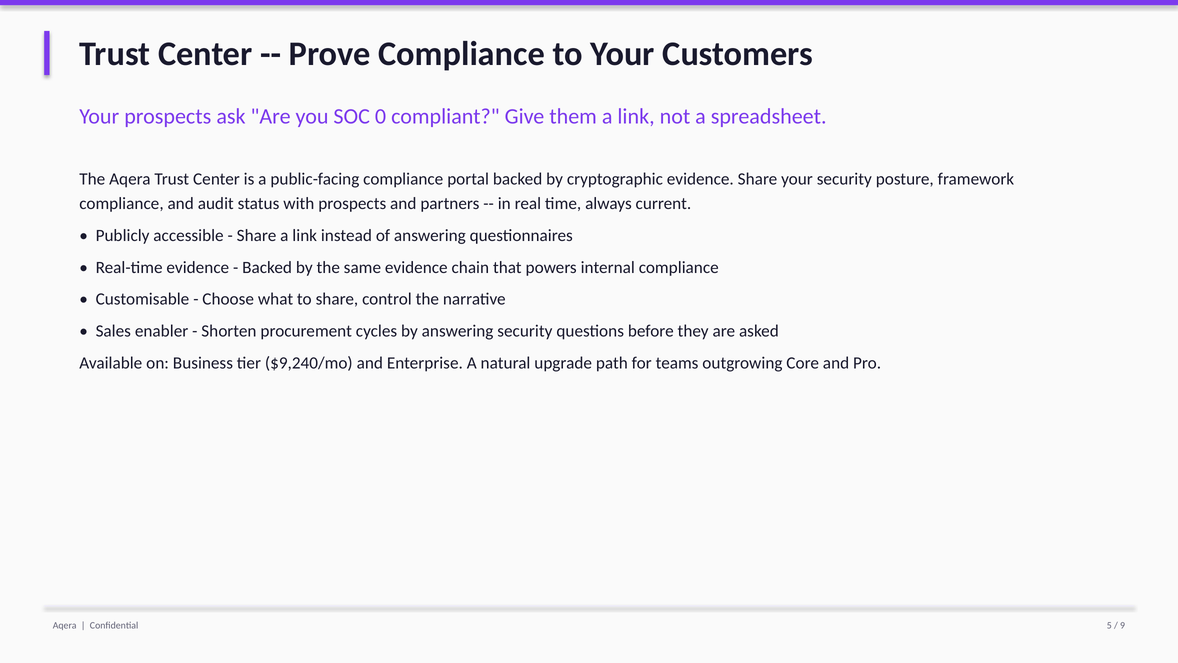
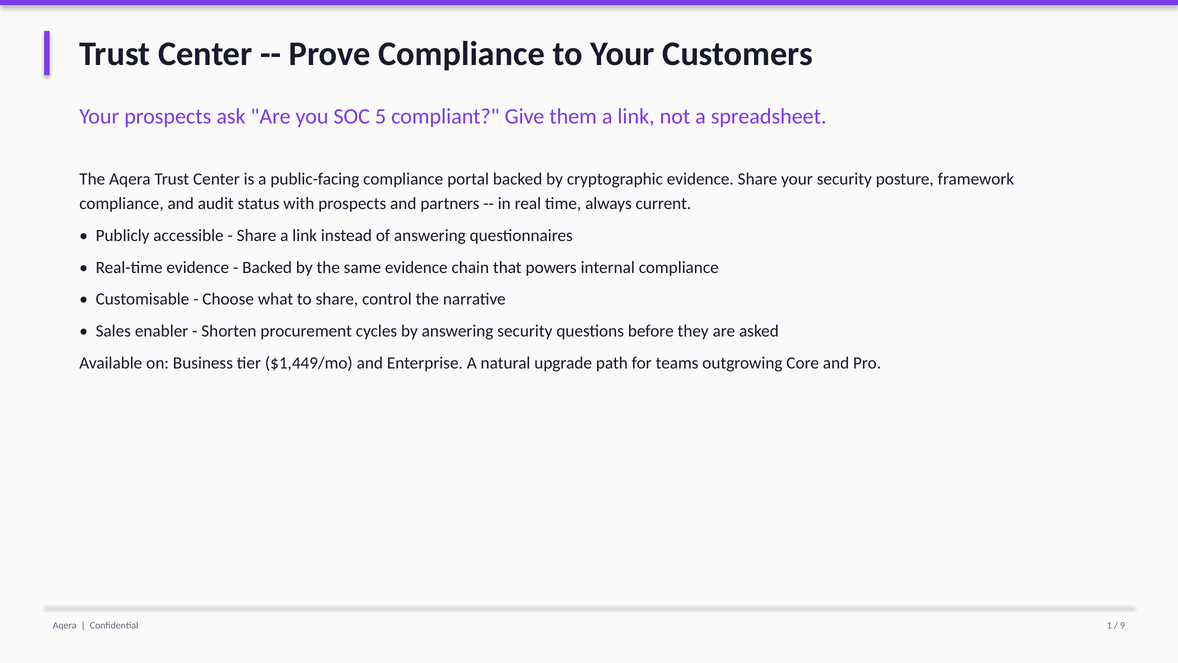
0: 0 -> 5
$9,240/mo: $9,240/mo -> $1,449/mo
5: 5 -> 1
